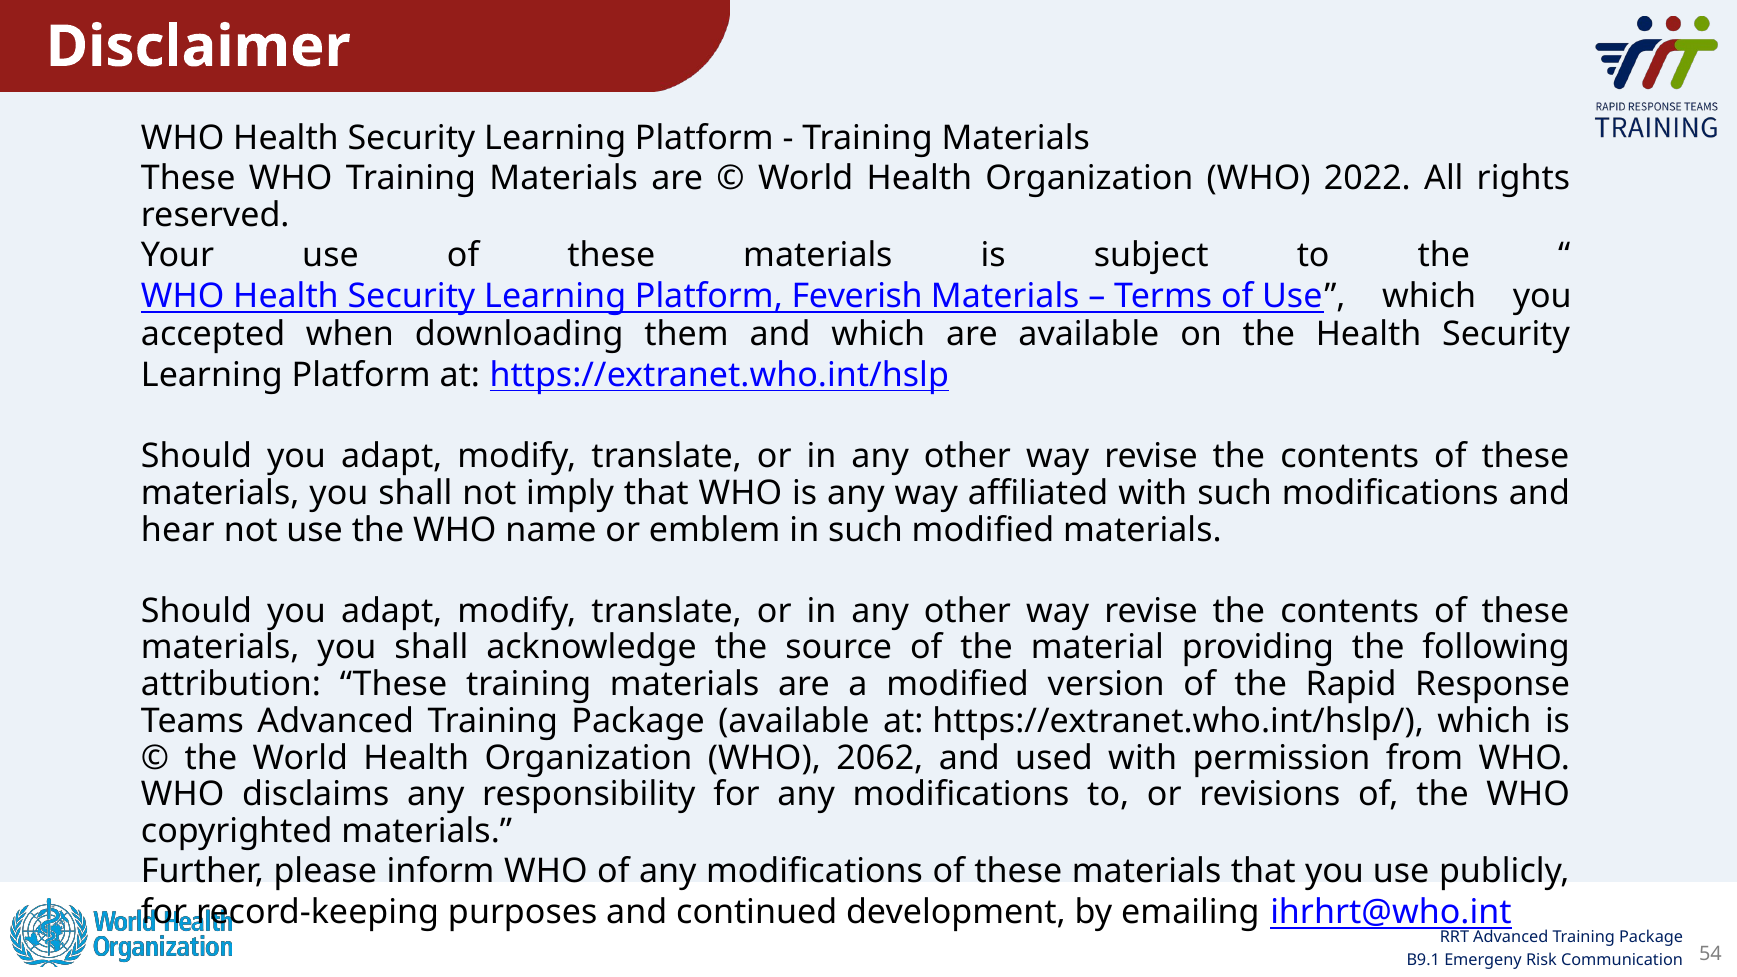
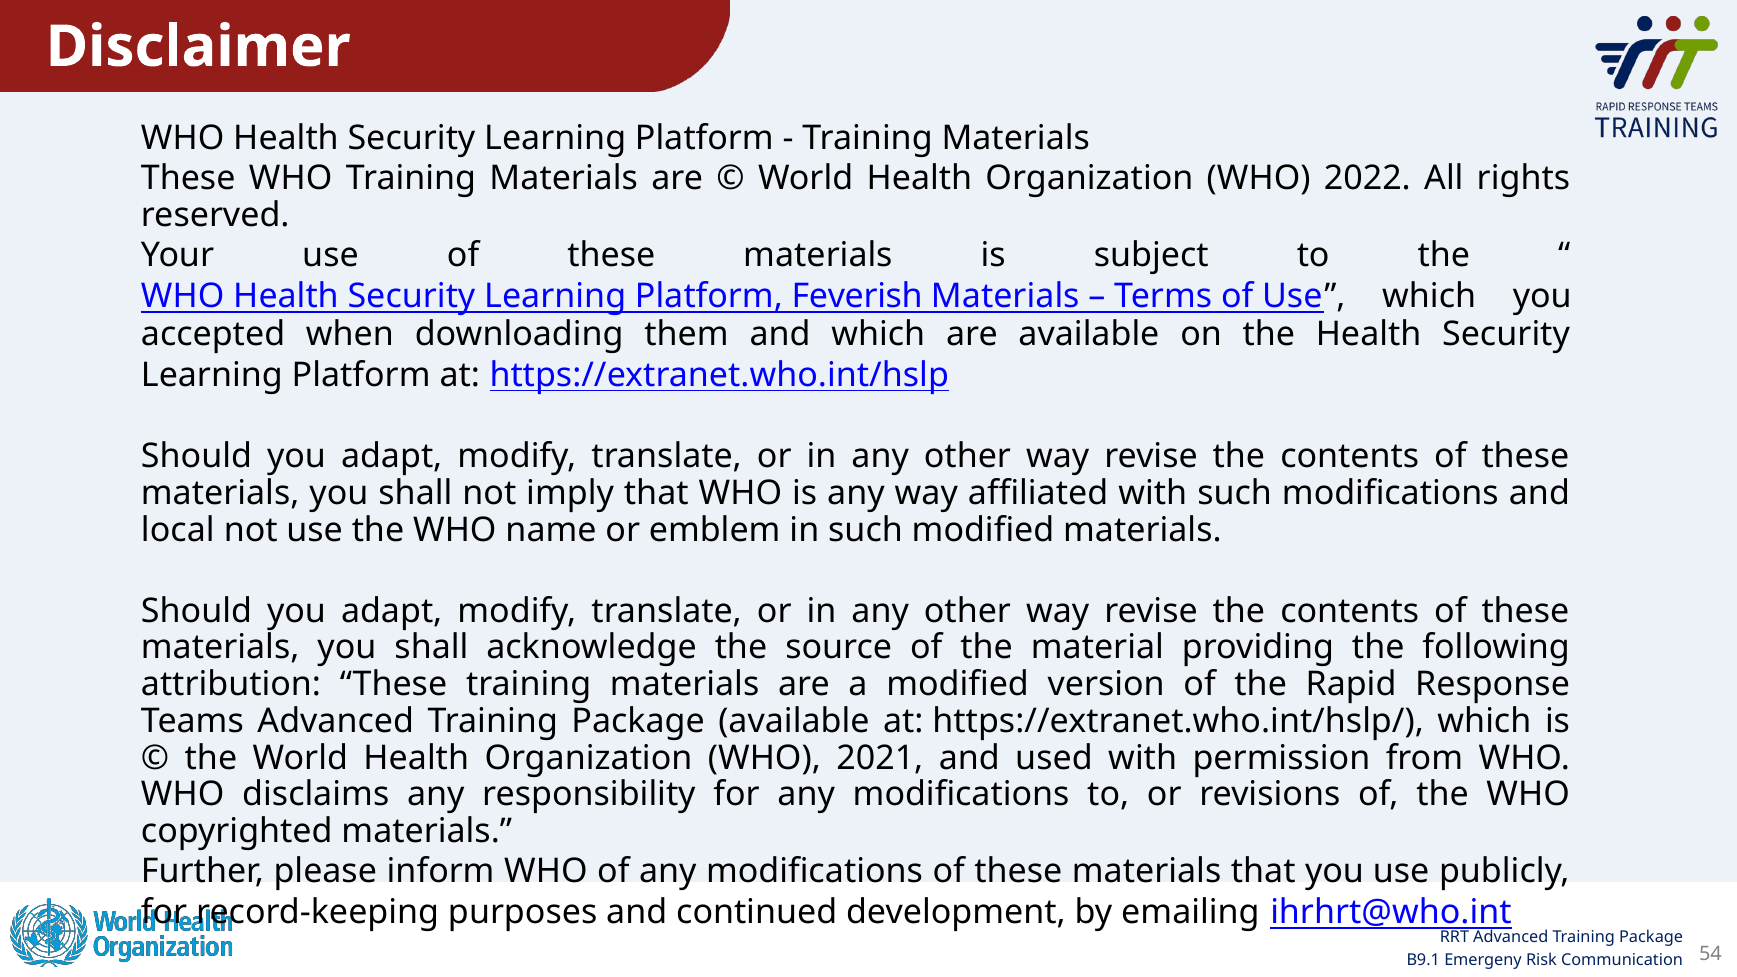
hear: hear -> local
2062: 2062 -> 2021
